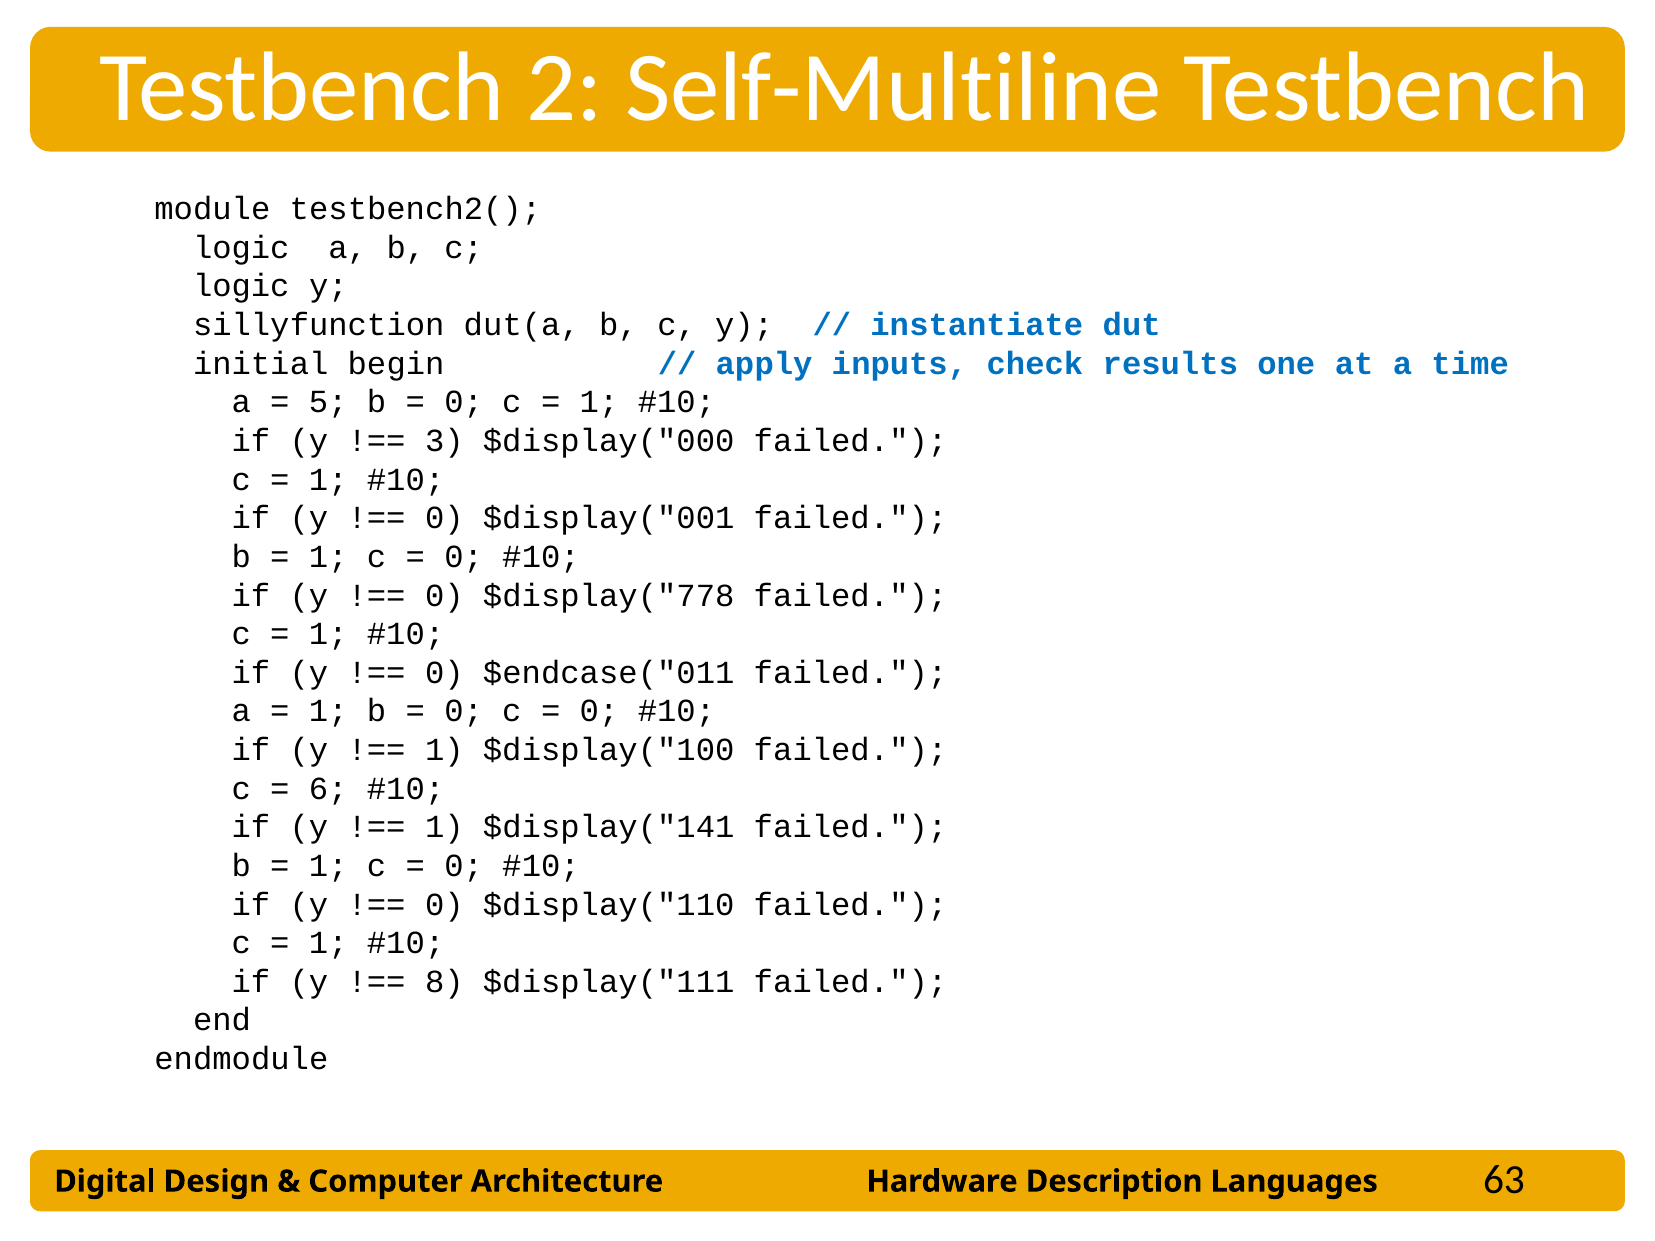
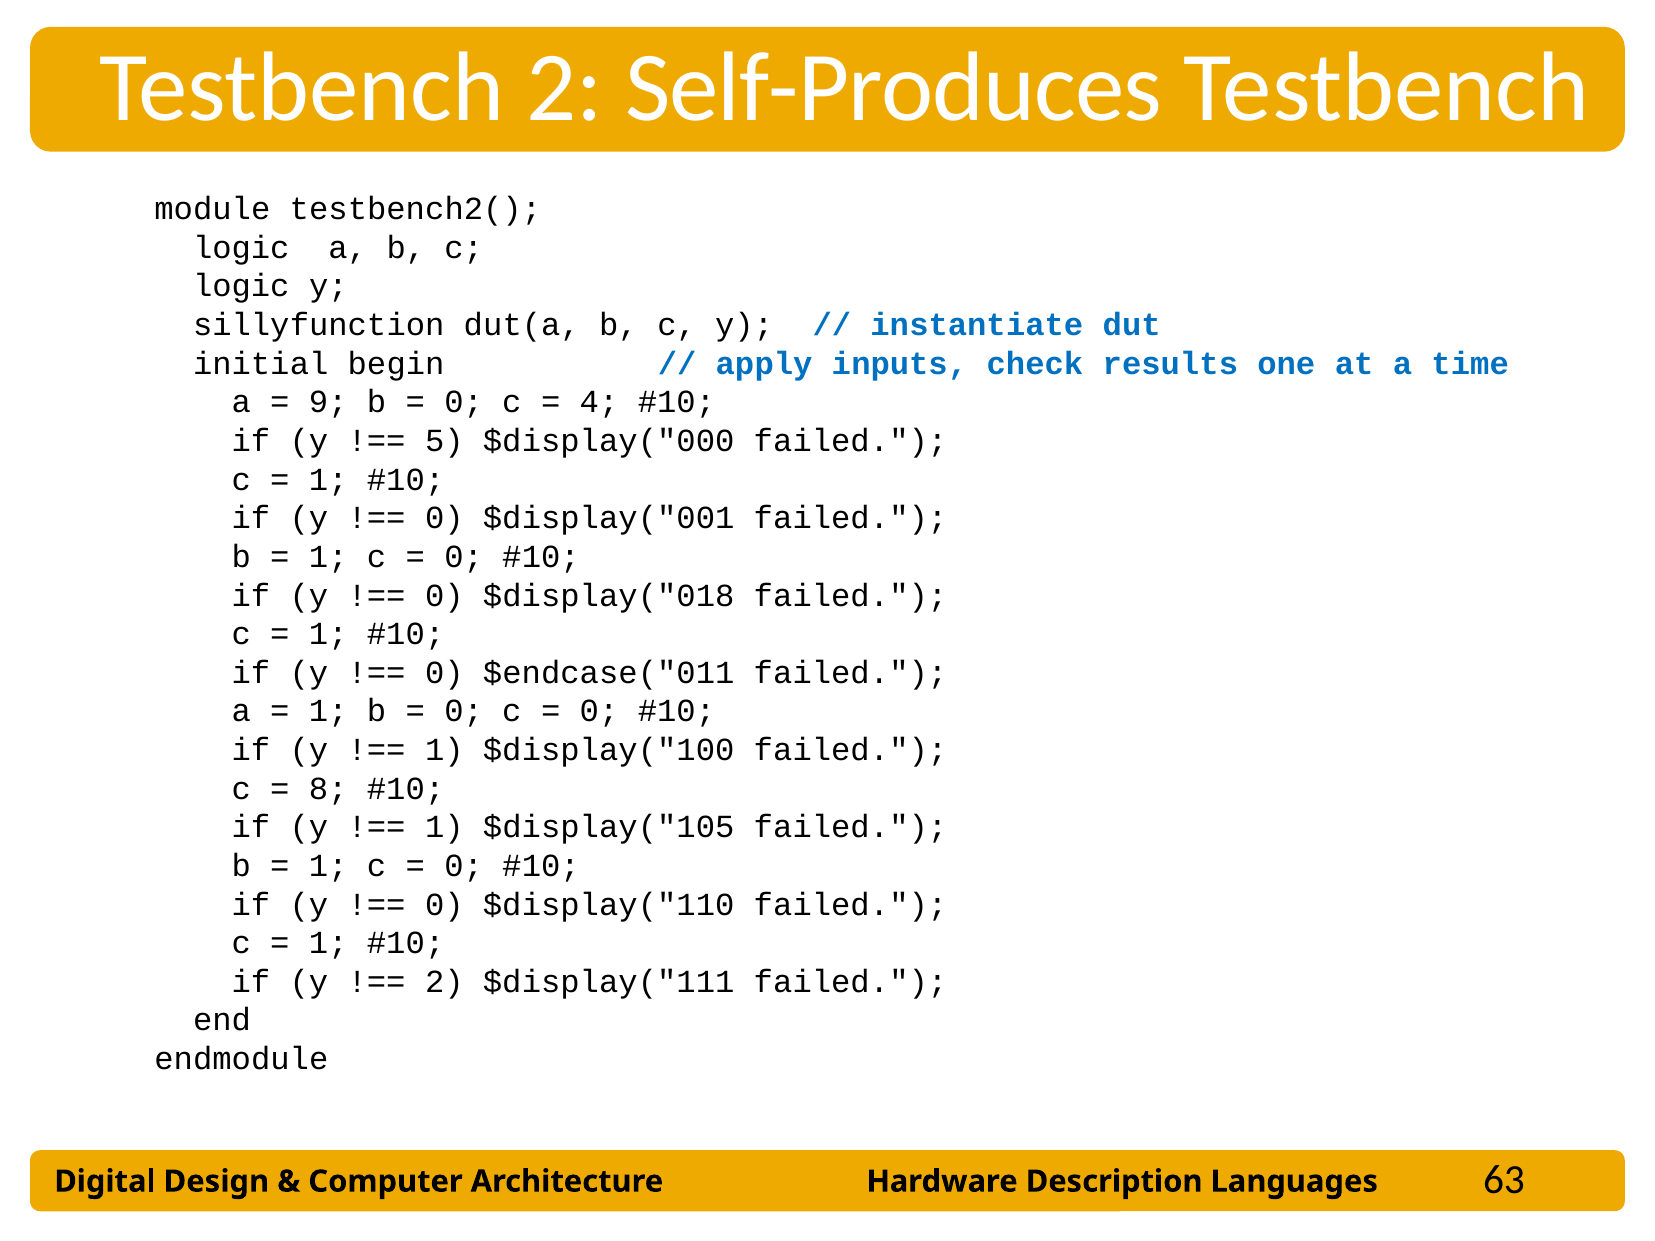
Self-Multiline: Self-Multiline -> Self-Produces
5: 5 -> 9
1 at (599, 402): 1 -> 4
3: 3 -> 5
$display("778: $display("778 -> $display("018
6: 6 -> 8
$display("141: $display("141 -> $display("105
8 at (444, 982): 8 -> 2
